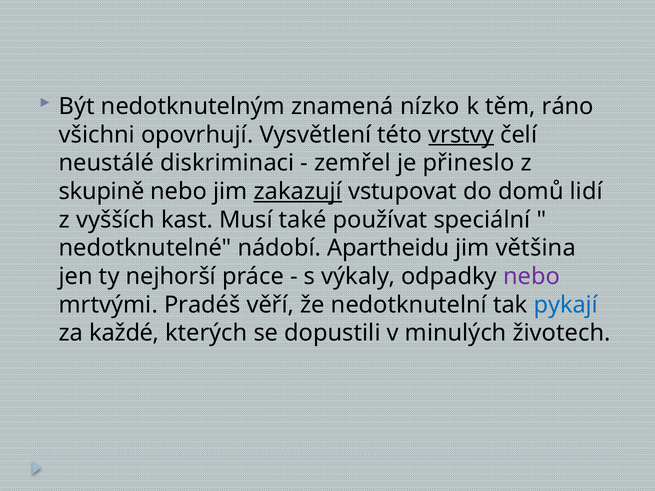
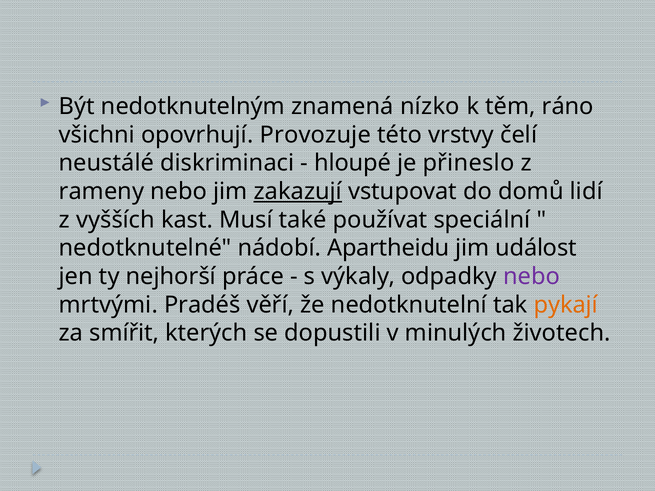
Vysvětlení: Vysvětlení -> Provozuje
vrstvy underline: present -> none
zemřel: zemřel -> hloupé
skupině: skupině -> rameny
většina: většina -> událost
pykají colour: blue -> orange
každé: každé -> smířit
